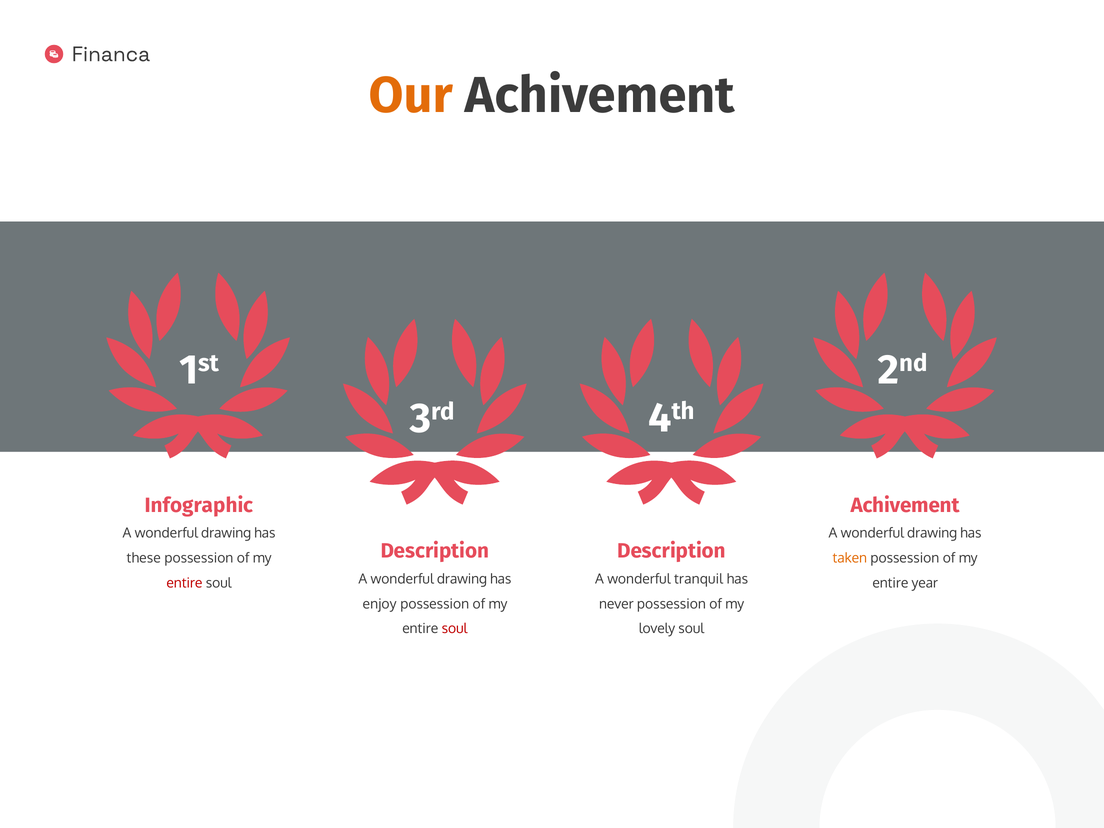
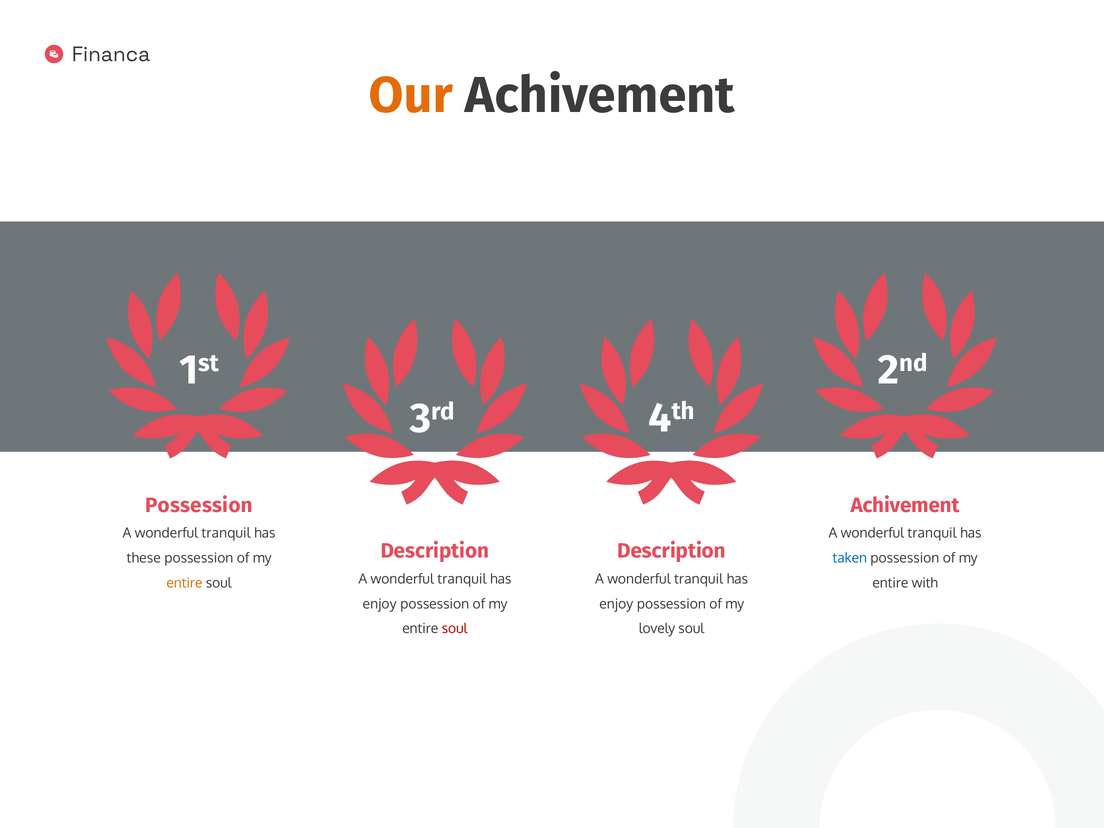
Infographic at (199, 505): Infographic -> Possession
drawing at (226, 533): drawing -> tranquil
drawing at (932, 533): drawing -> tranquil
taken colour: orange -> blue
drawing at (462, 579): drawing -> tranquil
entire at (184, 583) colour: red -> orange
year: year -> with
never at (616, 604): never -> enjoy
